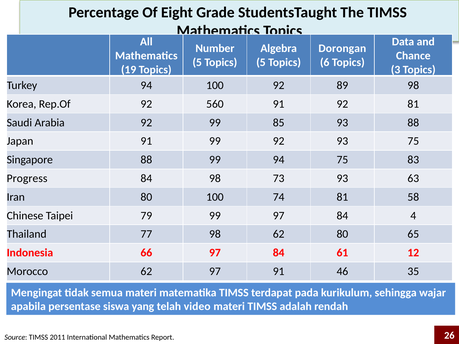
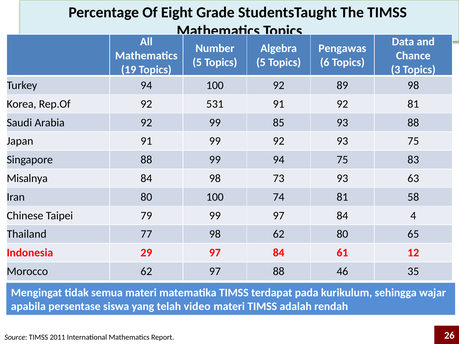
Dorongan: Dorongan -> Pengawas
560: 560 -> 531
Progress: Progress -> Misalnya
66: 66 -> 29
97 91: 91 -> 88
